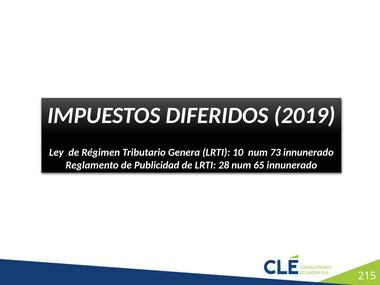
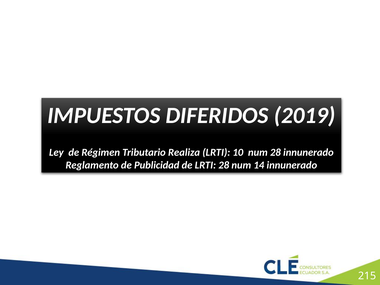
Genera: Genera -> Realiza
num 73: 73 -> 28
65: 65 -> 14
